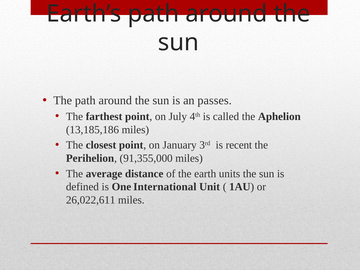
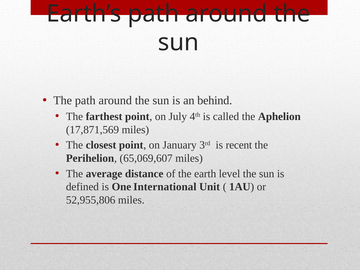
passes: passes -> behind
13,185,186: 13,185,186 -> 17,871,569
91,355,000: 91,355,000 -> 65,069,607
units: units -> level
26,022,611: 26,022,611 -> 52,955,806
